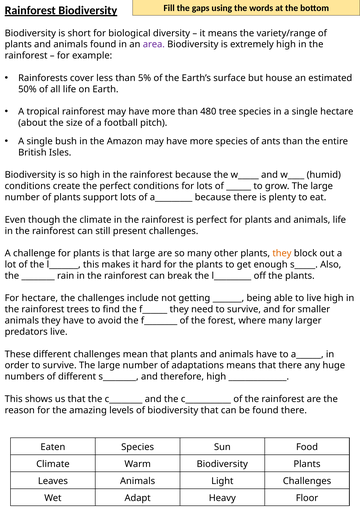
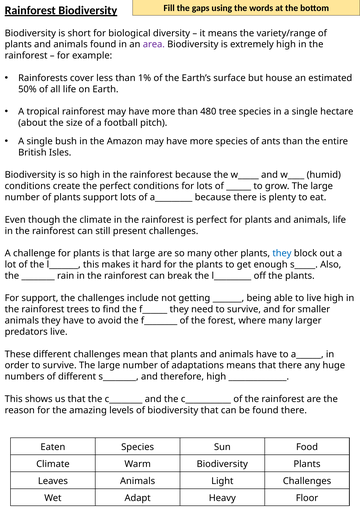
5%: 5% -> 1%
they at (282, 253) colour: orange -> blue
For hectare: hectare -> support
